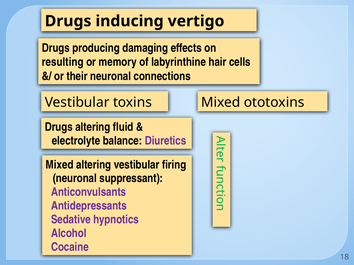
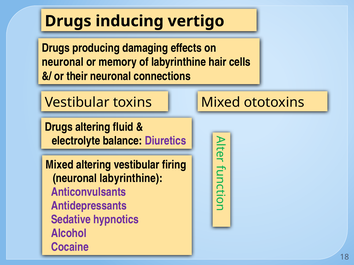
resulting at (63, 62): resulting -> neuronal
neuronal suppressant: suppressant -> labyrinthine
